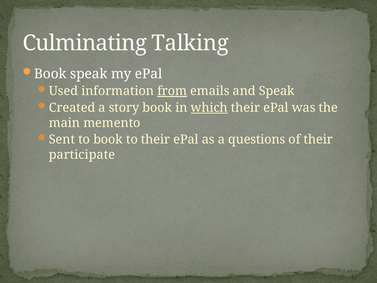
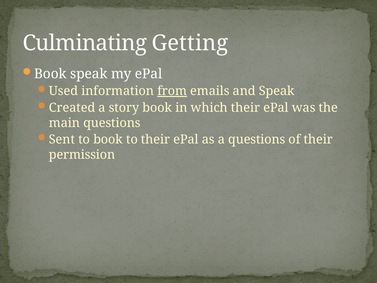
Talking: Talking -> Getting
which underline: present -> none
main memento: memento -> questions
participate: participate -> permission
